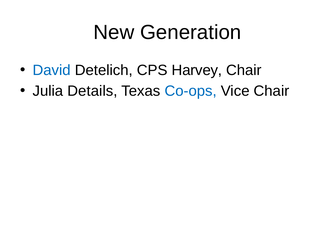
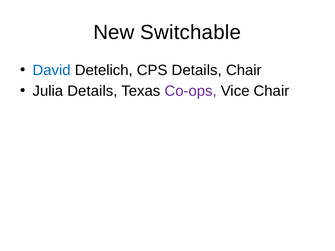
Generation: Generation -> Switchable
CPS Harvey: Harvey -> Details
Co-ops colour: blue -> purple
